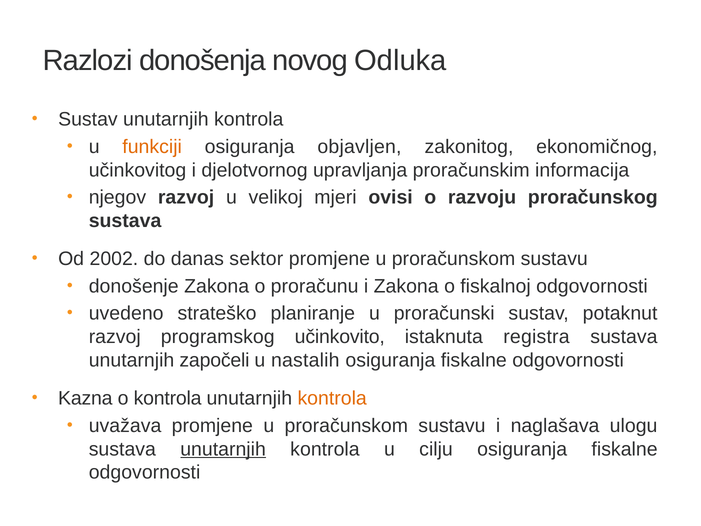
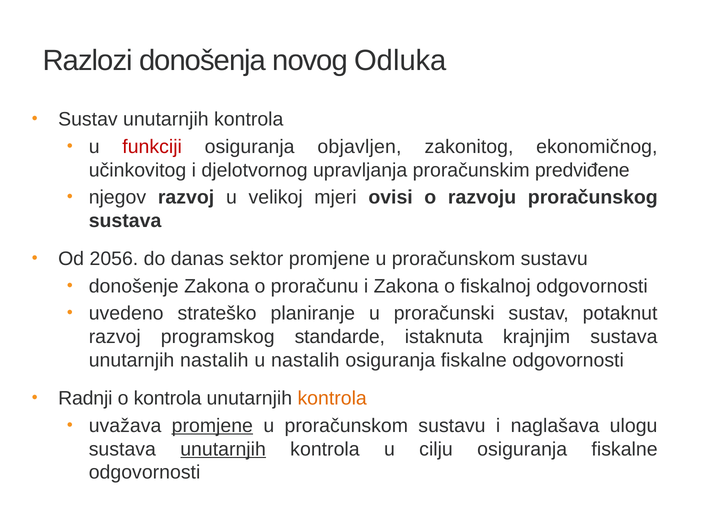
funkciji colour: orange -> red
informacija: informacija -> predviđene
2002: 2002 -> 2056
učinkovito: učinkovito -> standarde
registra: registra -> krajnjim
unutarnjih započeli: započeli -> nastalih
Kazna: Kazna -> Radnji
promjene at (212, 426) underline: none -> present
